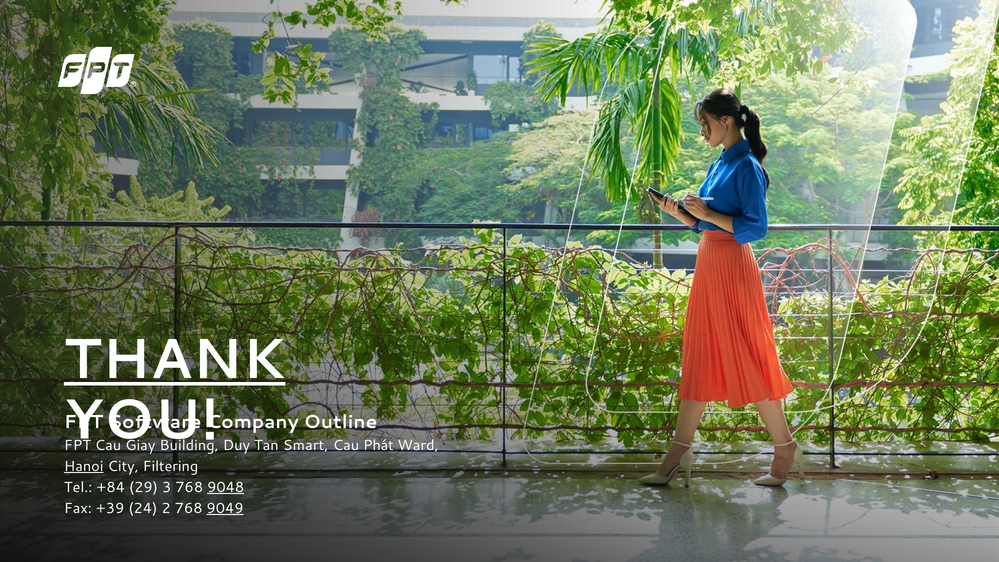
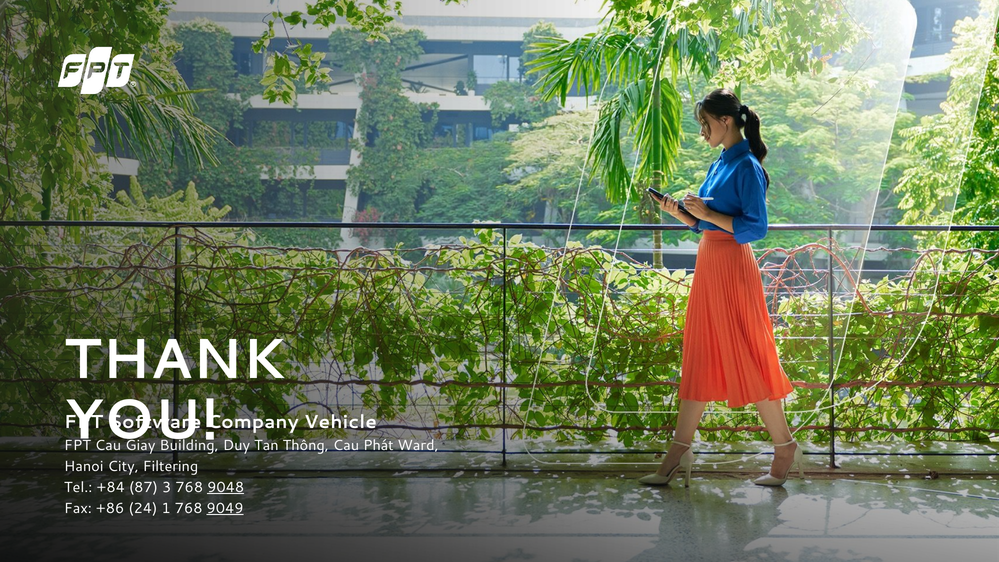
THANK underline: present -> none
Outline: Outline -> Vehicle
Smart: Smart -> Thông
Hanoi underline: present -> none
29: 29 -> 87
+39: +39 -> +86
2: 2 -> 1
